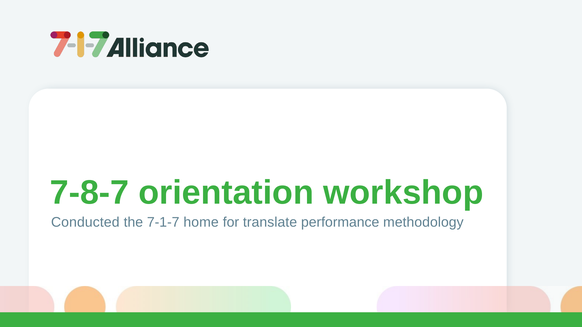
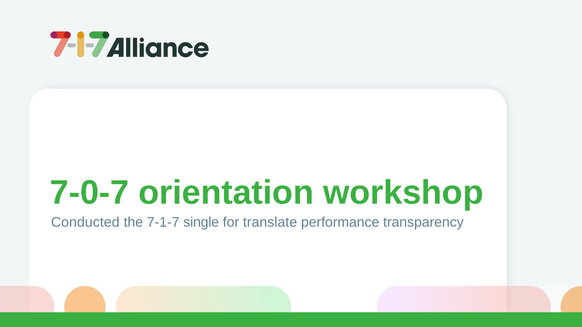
7-8-7: 7-8-7 -> 7-0-7
home: home -> single
methodology: methodology -> transparency
